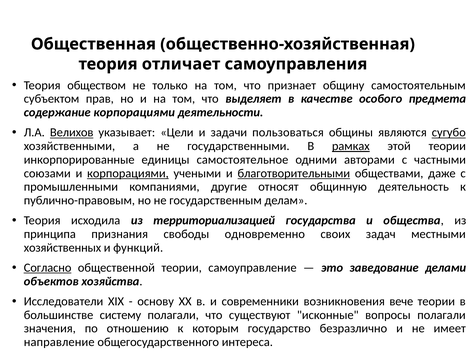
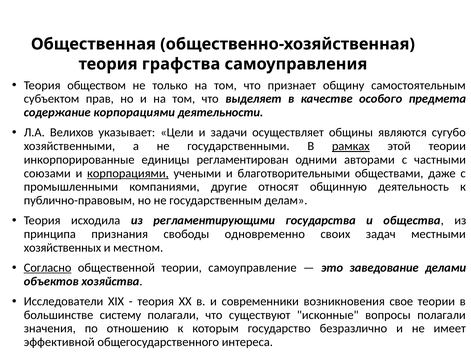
отличает: отличает -> графства
Велихов underline: present -> none
пользоваться: пользоваться -> осуществляет
сугубо underline: present -> none
самостоятельное: самостоятельное -> регламентирован
благотворительными underline: present -> none
территориализацией: территориализацией -> регламентирующими
функций: функций -> местном
основу at (156, 302): основу -> теория
вече: вече -> свое
направление: направление -> эффективной
